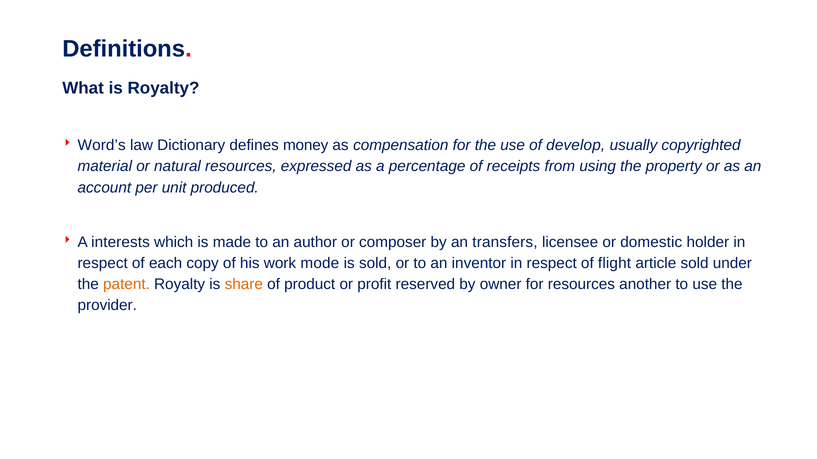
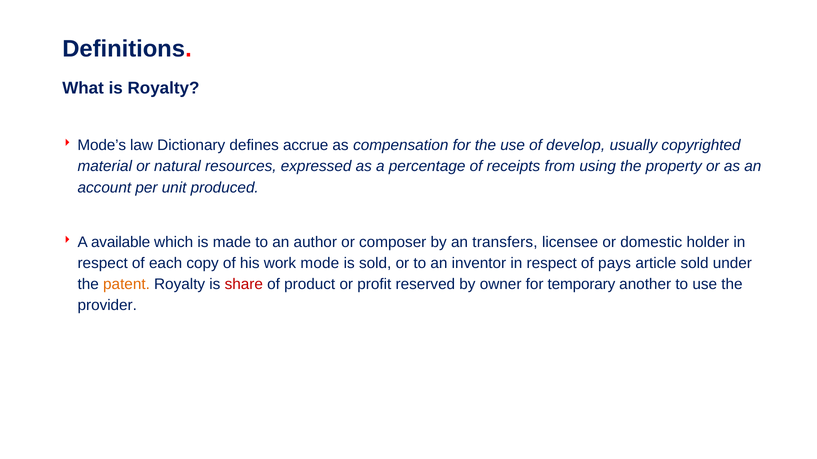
Word’s: Word’s -> Mode’s
money: money -> accrue
interests: interests -> available
flight: flight -> pays
share colour: orange -> red
for resources: resources -> temporary
